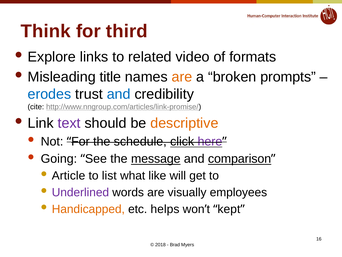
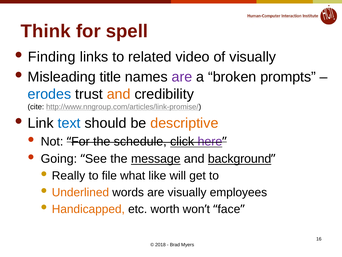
third: third -> spell
Explore: Explore -> Finding
of formats: formats -> visually
are at (182, 77) colour: orange -> purple
and at (119, 94) colour: blue -> orange
text colour: purple -> blue
comparison: comparison -> background
Article: Article -> Really
list: list -> file
Underlined colour: purple -> orange
helps: helps -> worth
kept: kept -> face
